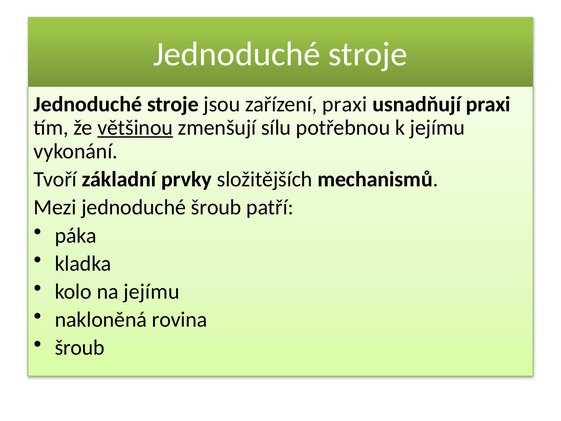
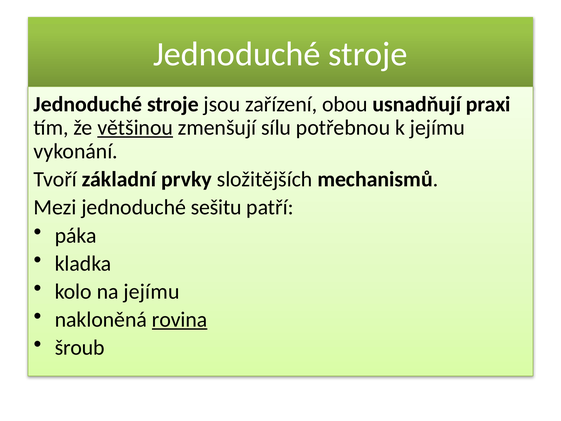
zařízení praxi: praxi -> obou
jednoduché šroub: šroub -> sešitu
rovina underline: none -> present
